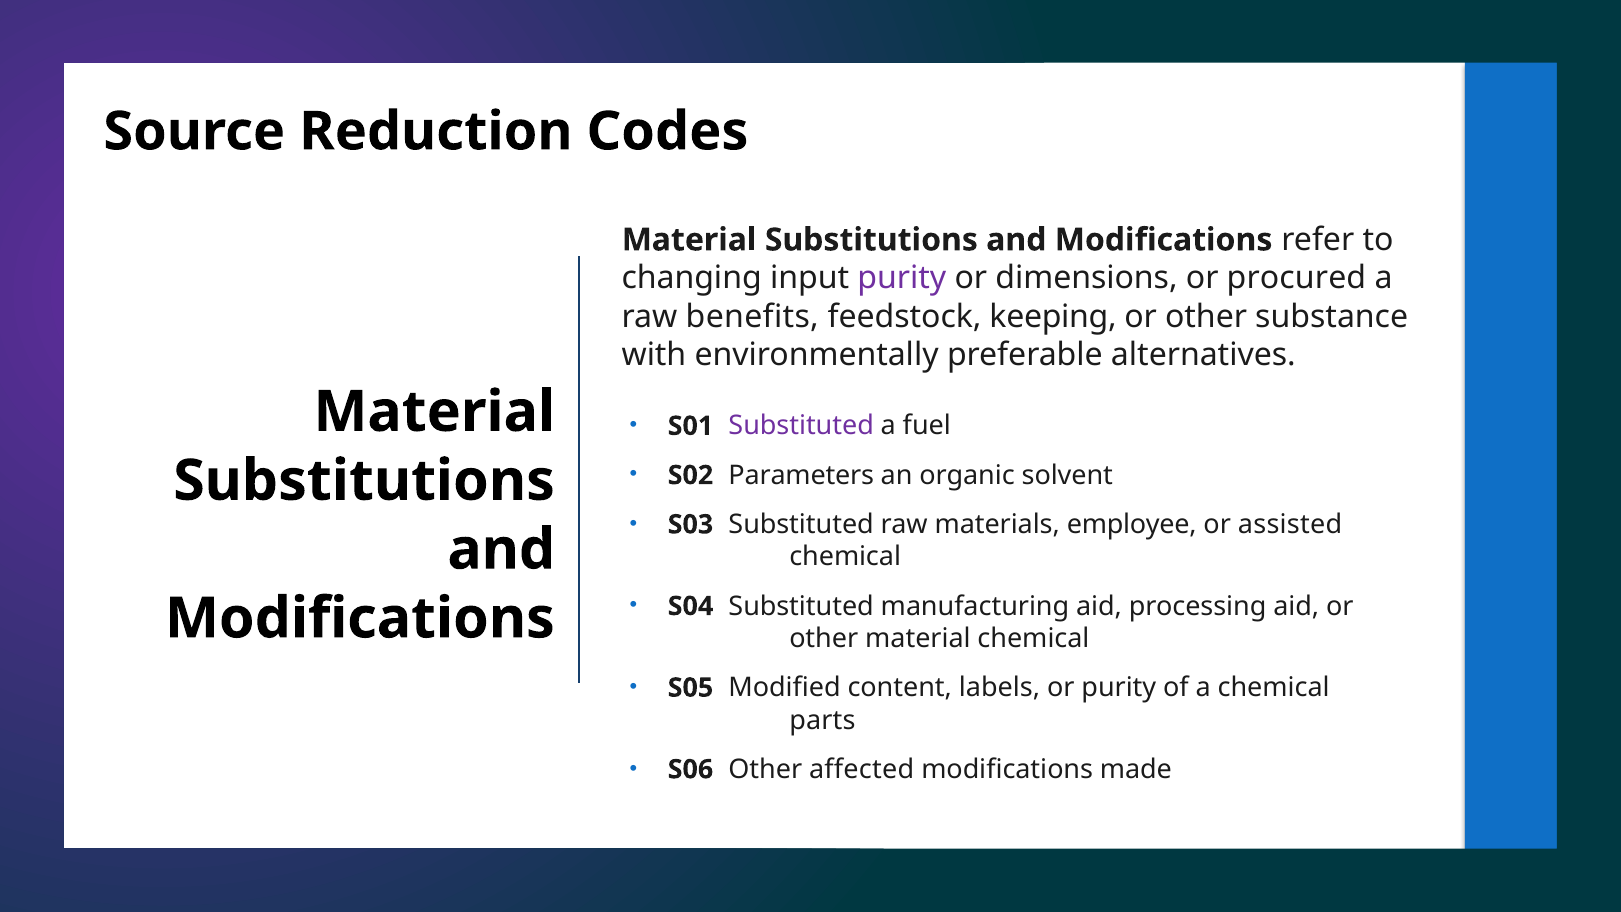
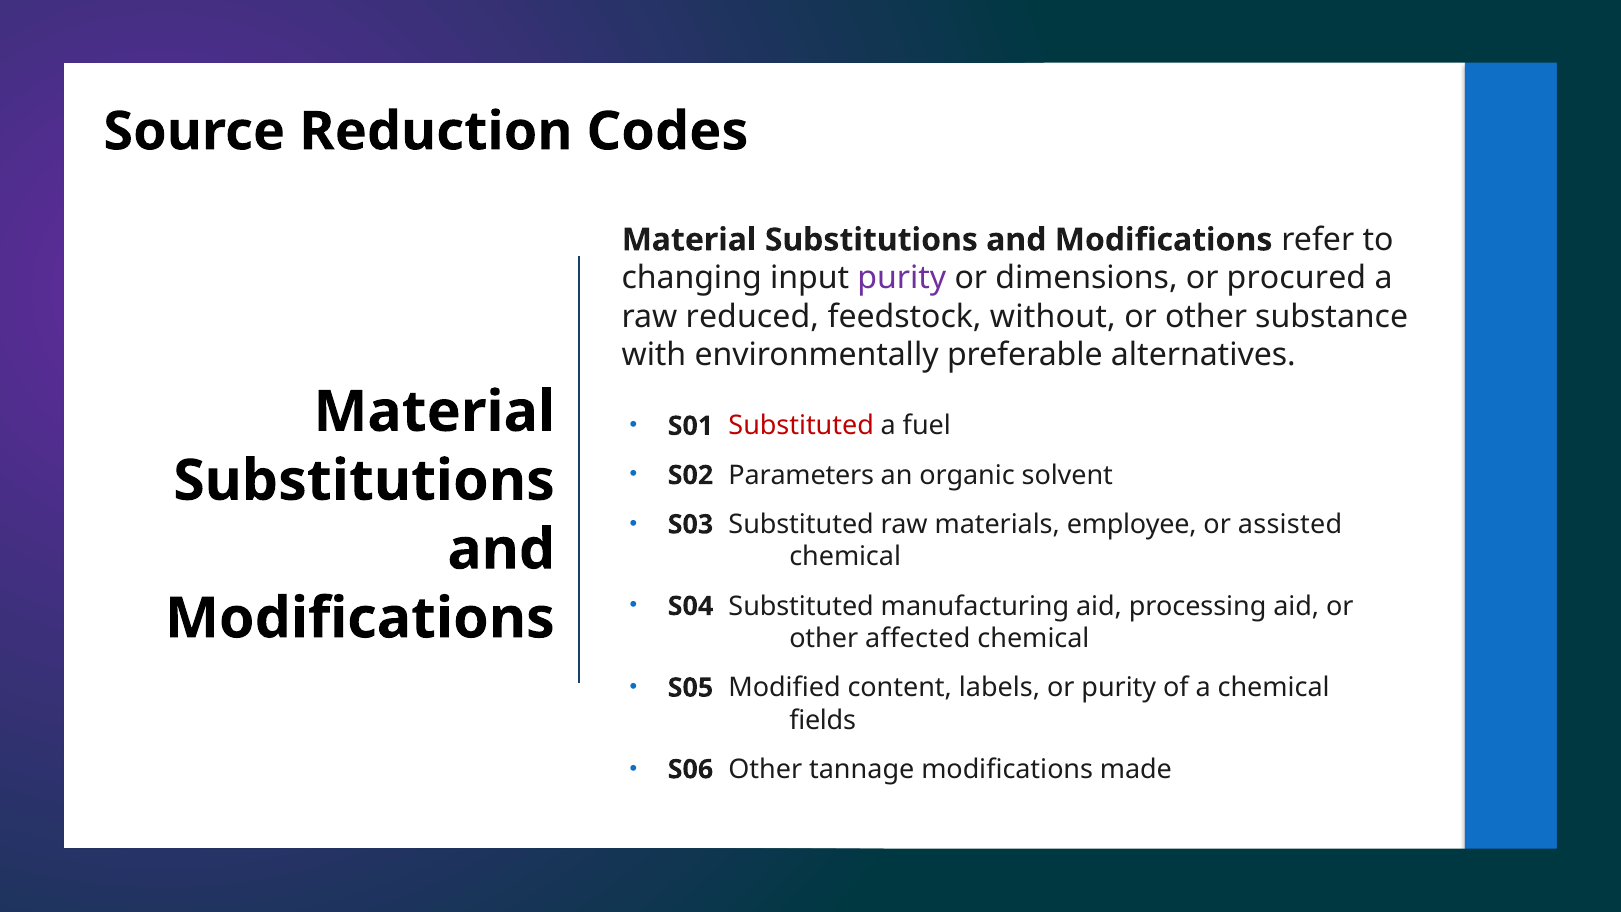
benefits: benefits -> reduced
keeping: keeping -> without
Substituted at (801, 426) colour: purple -> red
other material: material -> affected
parts: parts -> fields
affected: affected -> tannage
